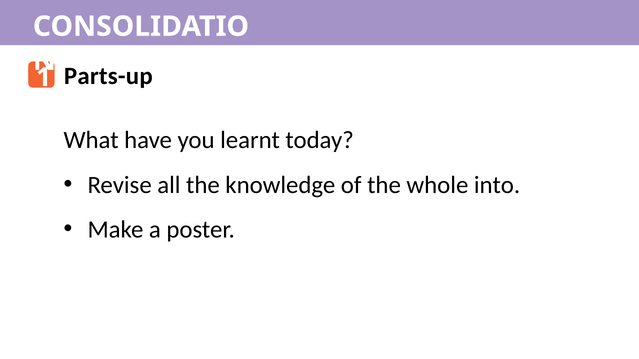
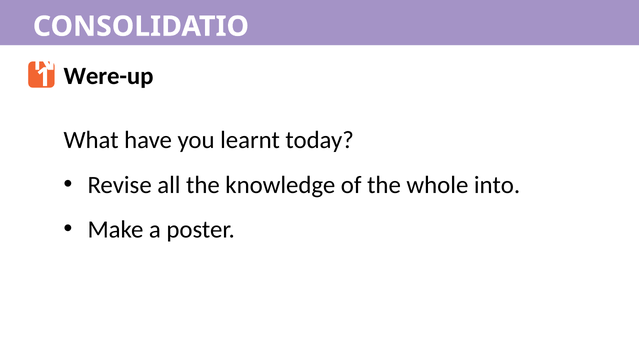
Parts-up: Parts-up -> Were-up
